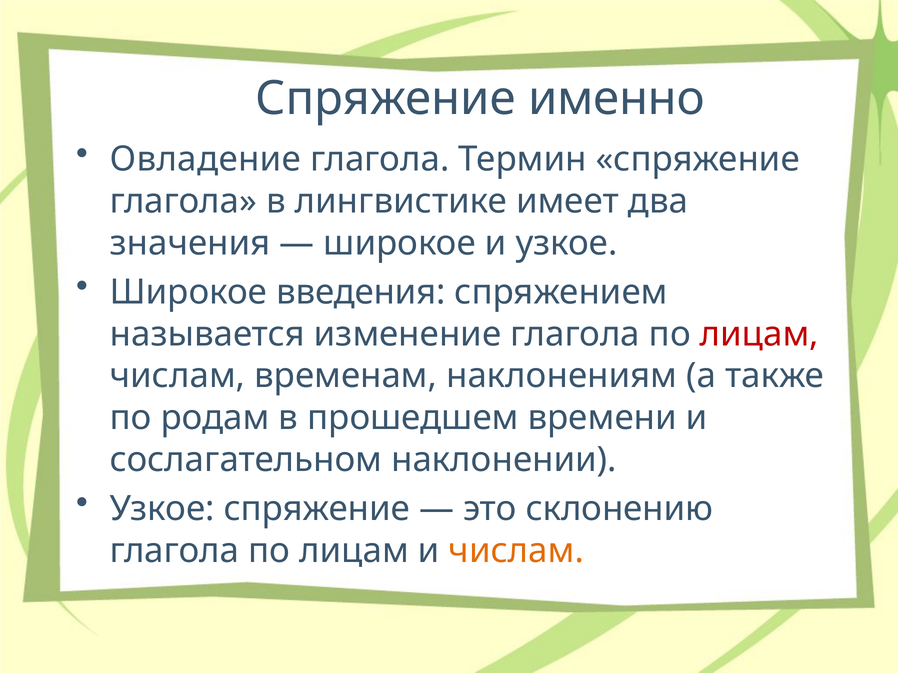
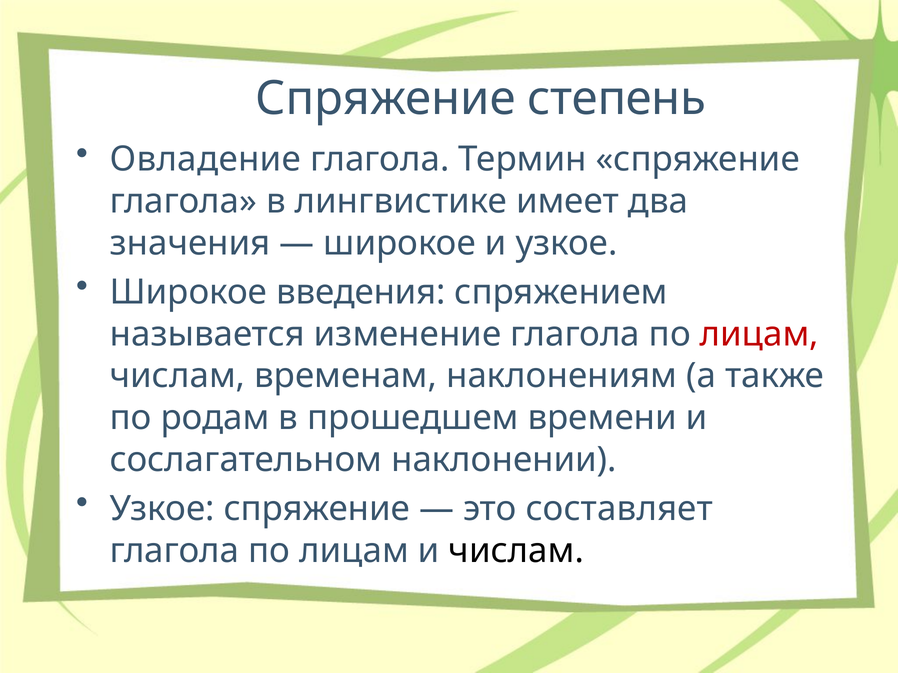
именно: именно -> степень
склонению: склонению -> составляет
числам at (516, 551) colour: orange -> black
